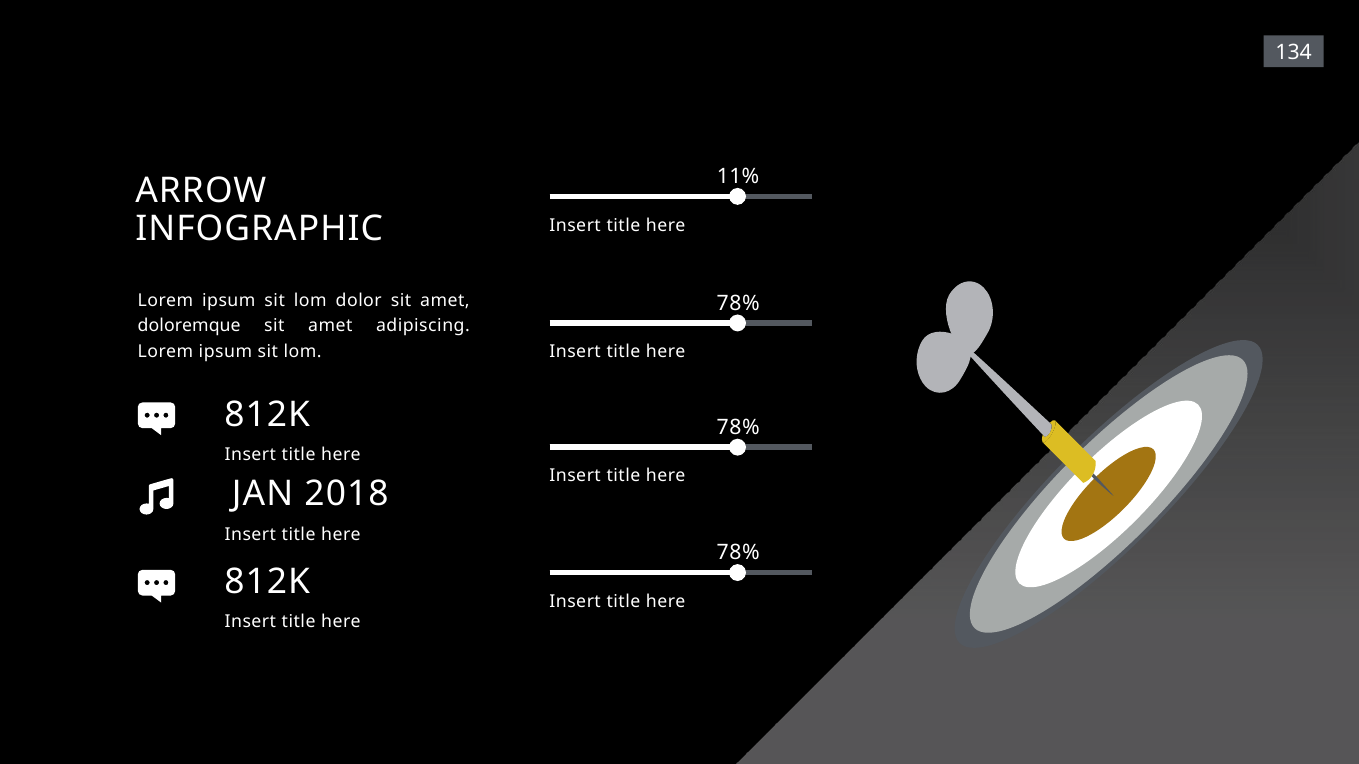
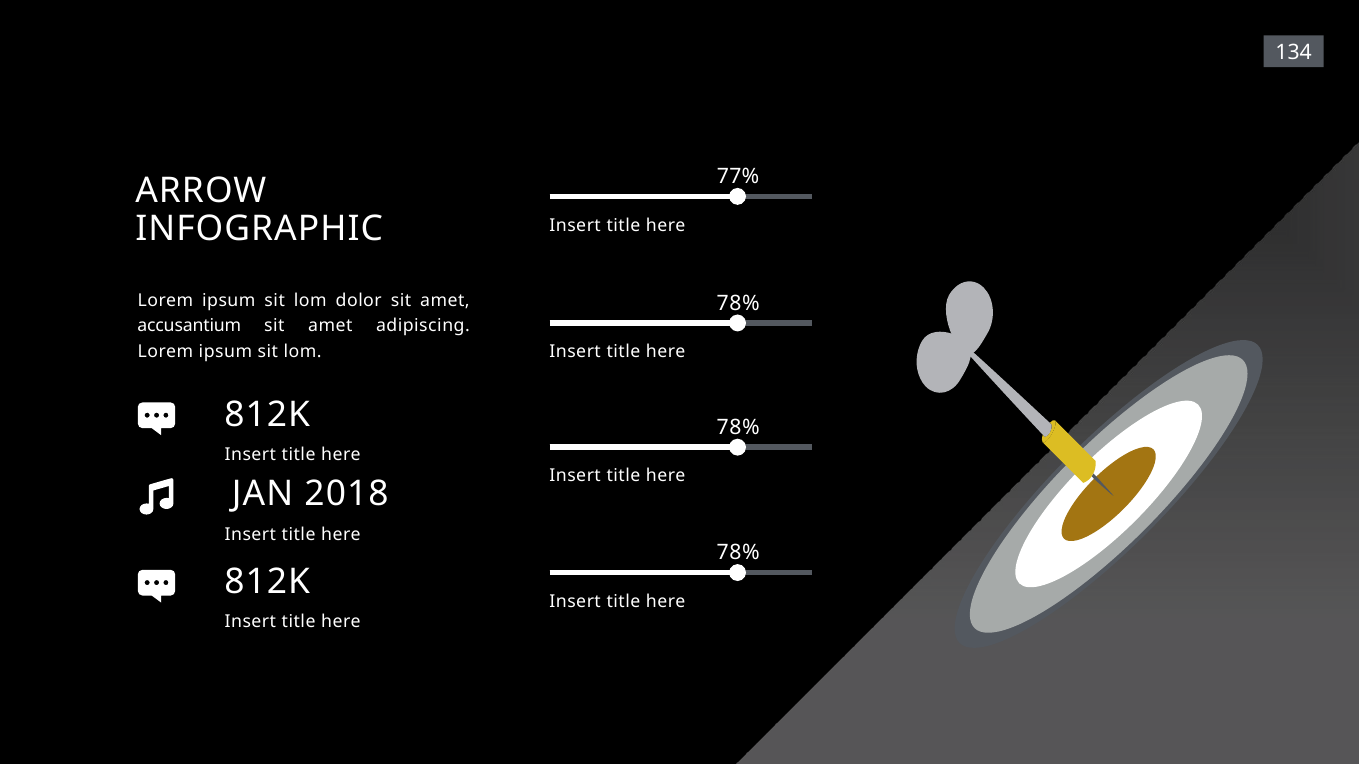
11%: 11% -> 77%
doloremque: doloremque -> accusantium
